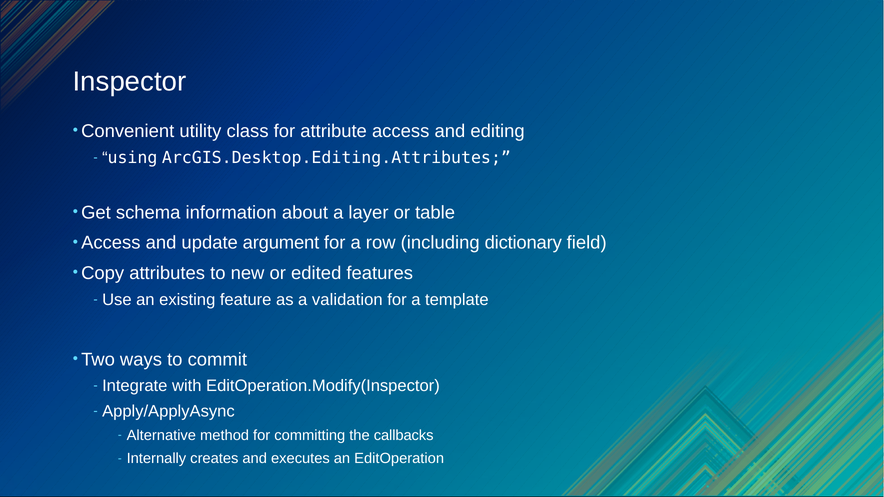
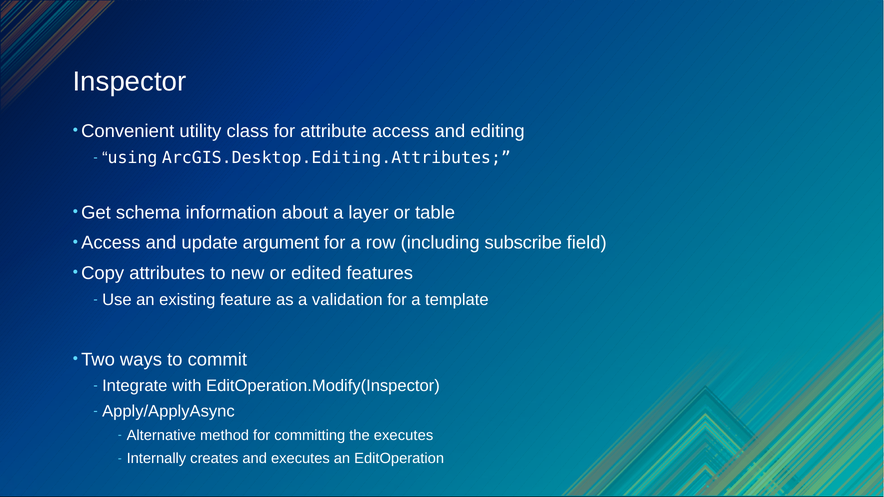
dictionary: dictionary -> subscribe
the callbacks: callbacks -> executes
